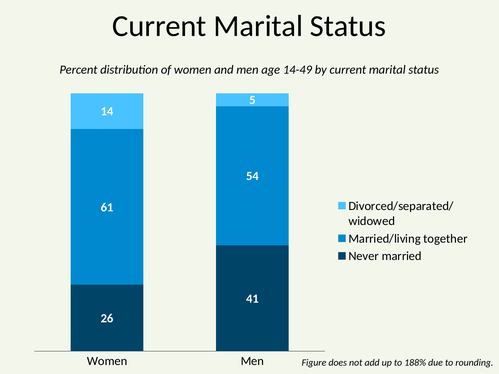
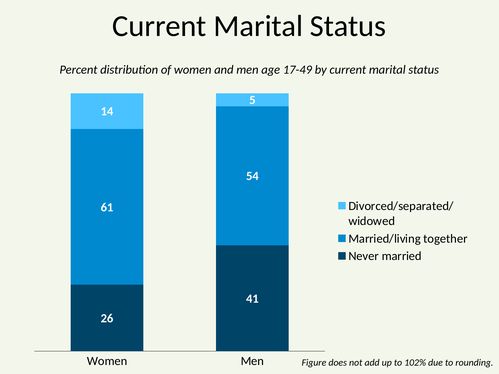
14-49: 14-49 -> 17-49
188%: 188% -> 102%
